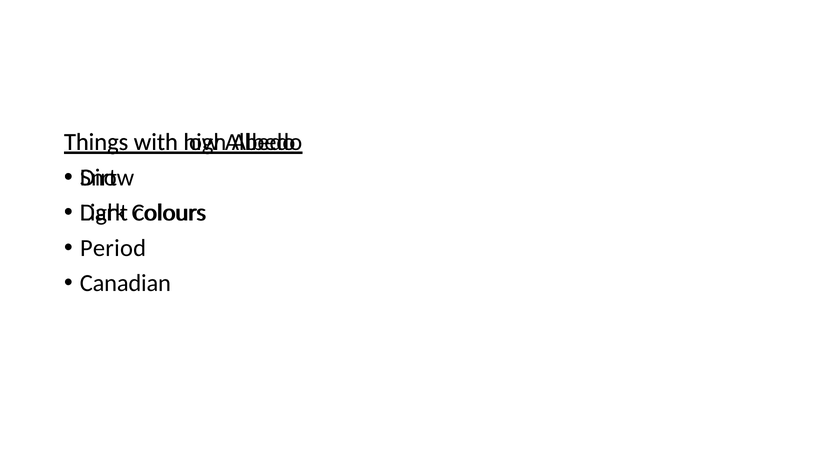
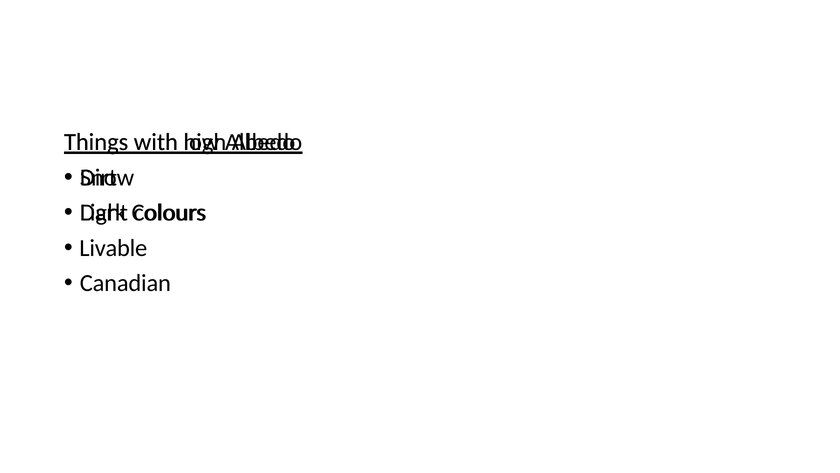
Period: Period -> Livable
